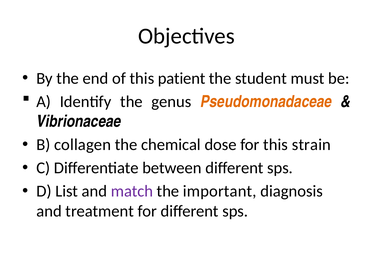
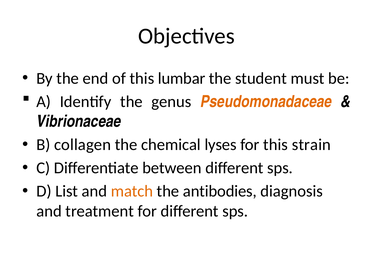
patient: patient -> lumbar
dose: dose -> lyses
match colour: purple -> orange
important: important -> antibodies
